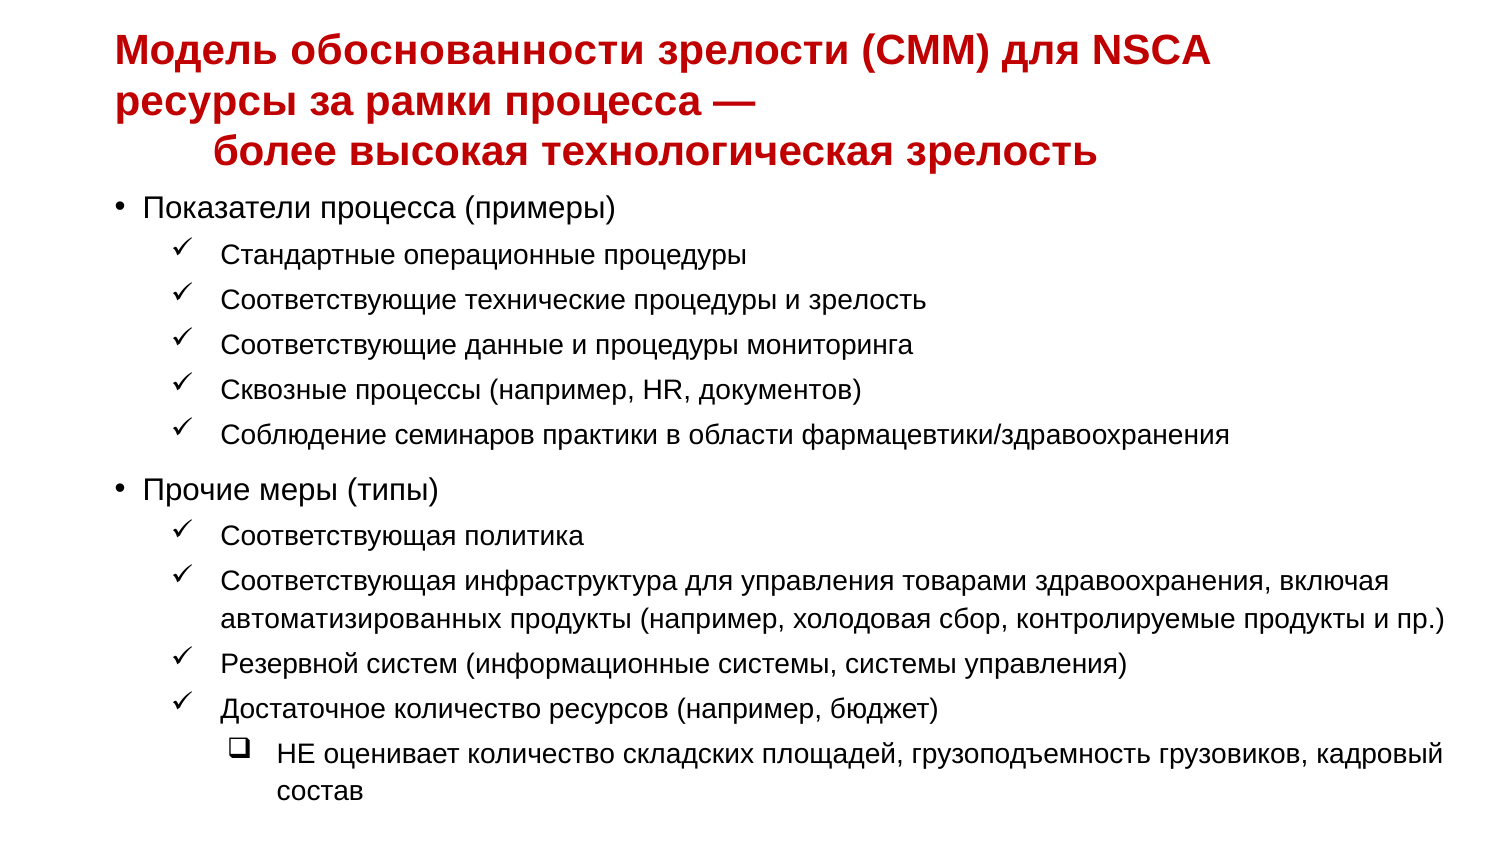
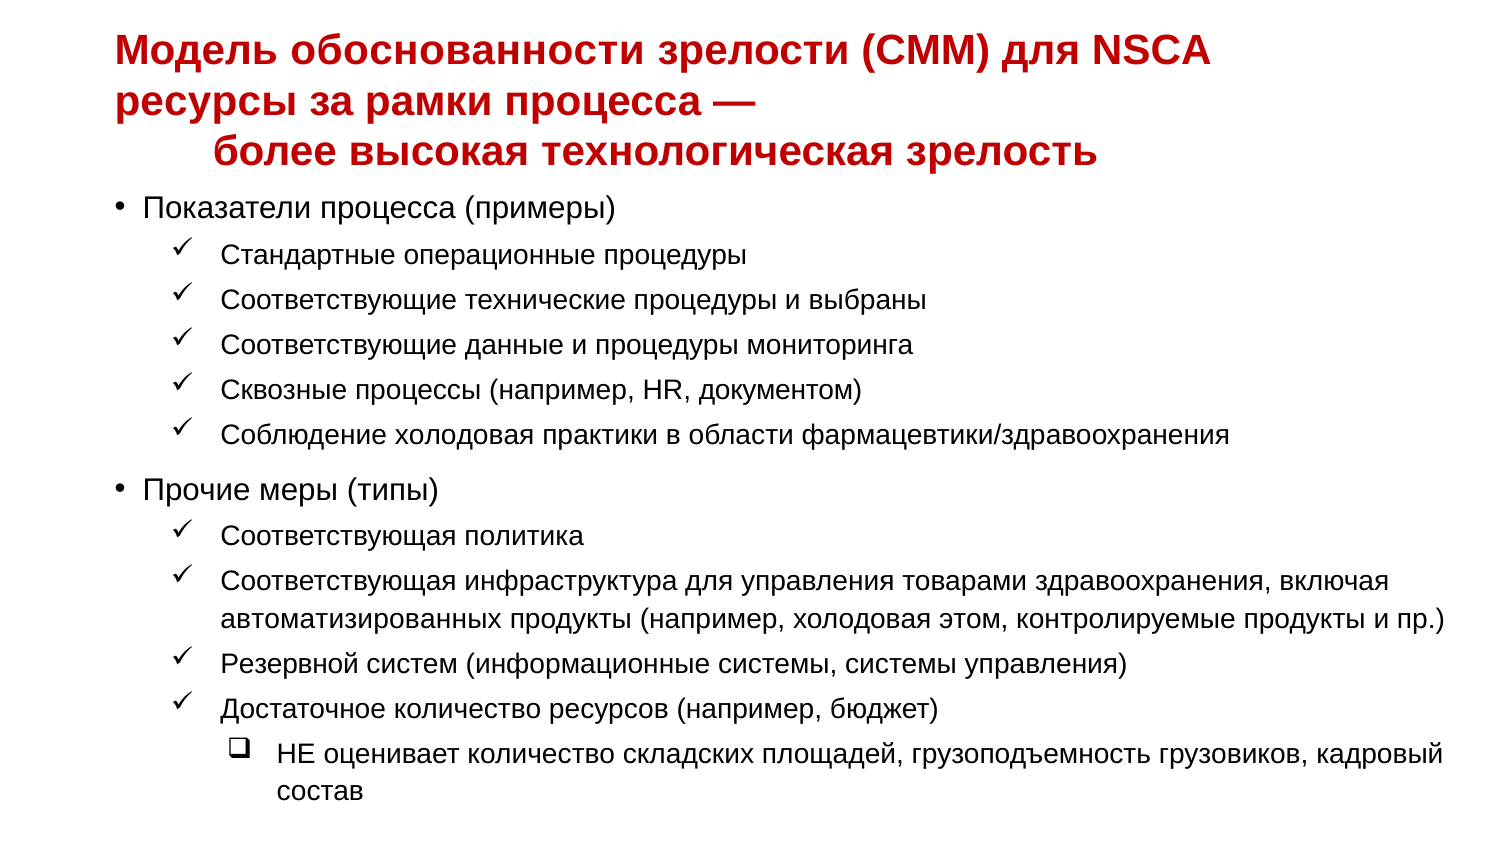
и зрелость: зрелость -> выбраны
документов: документов -> документом
Соблюдение семинаров: семинаров -> холодовая
сбор: сбор -> этом
